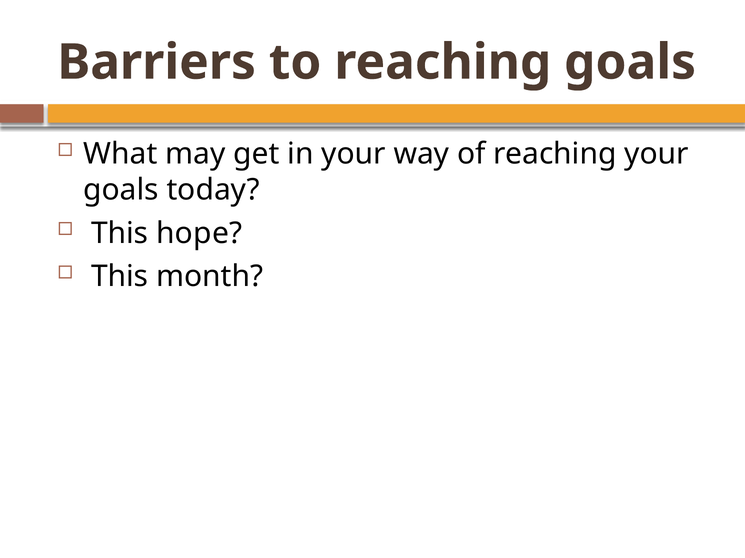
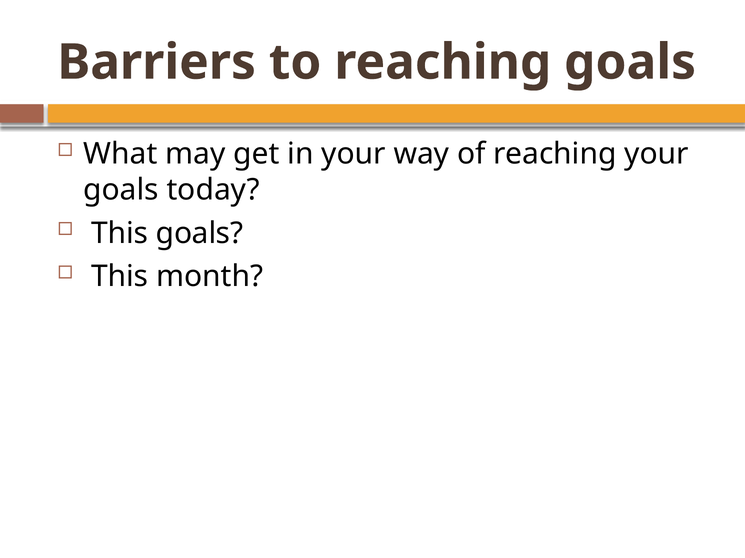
This hope: hope -> goals
